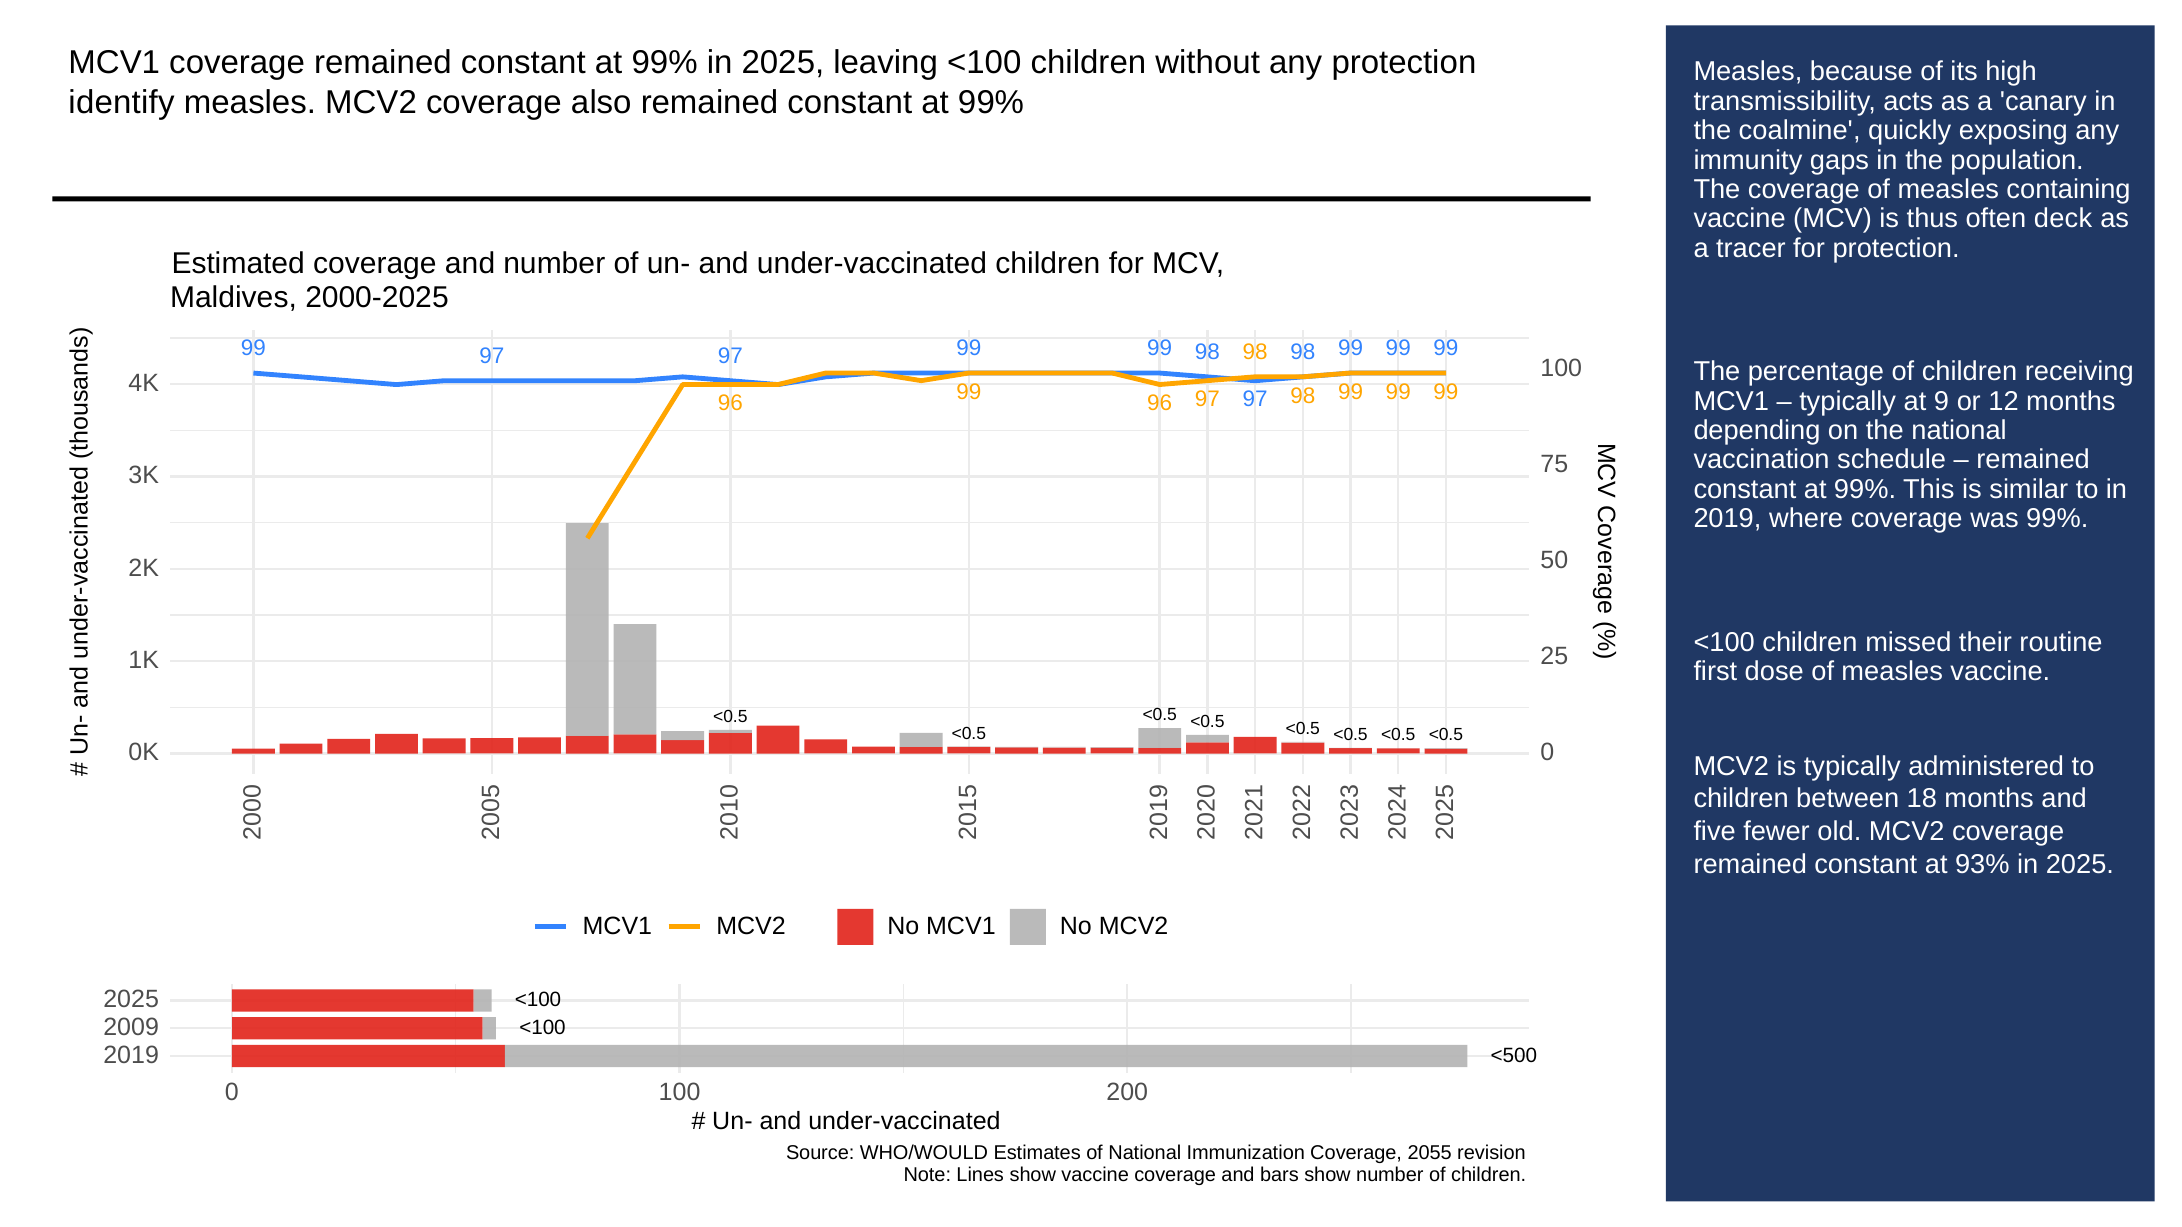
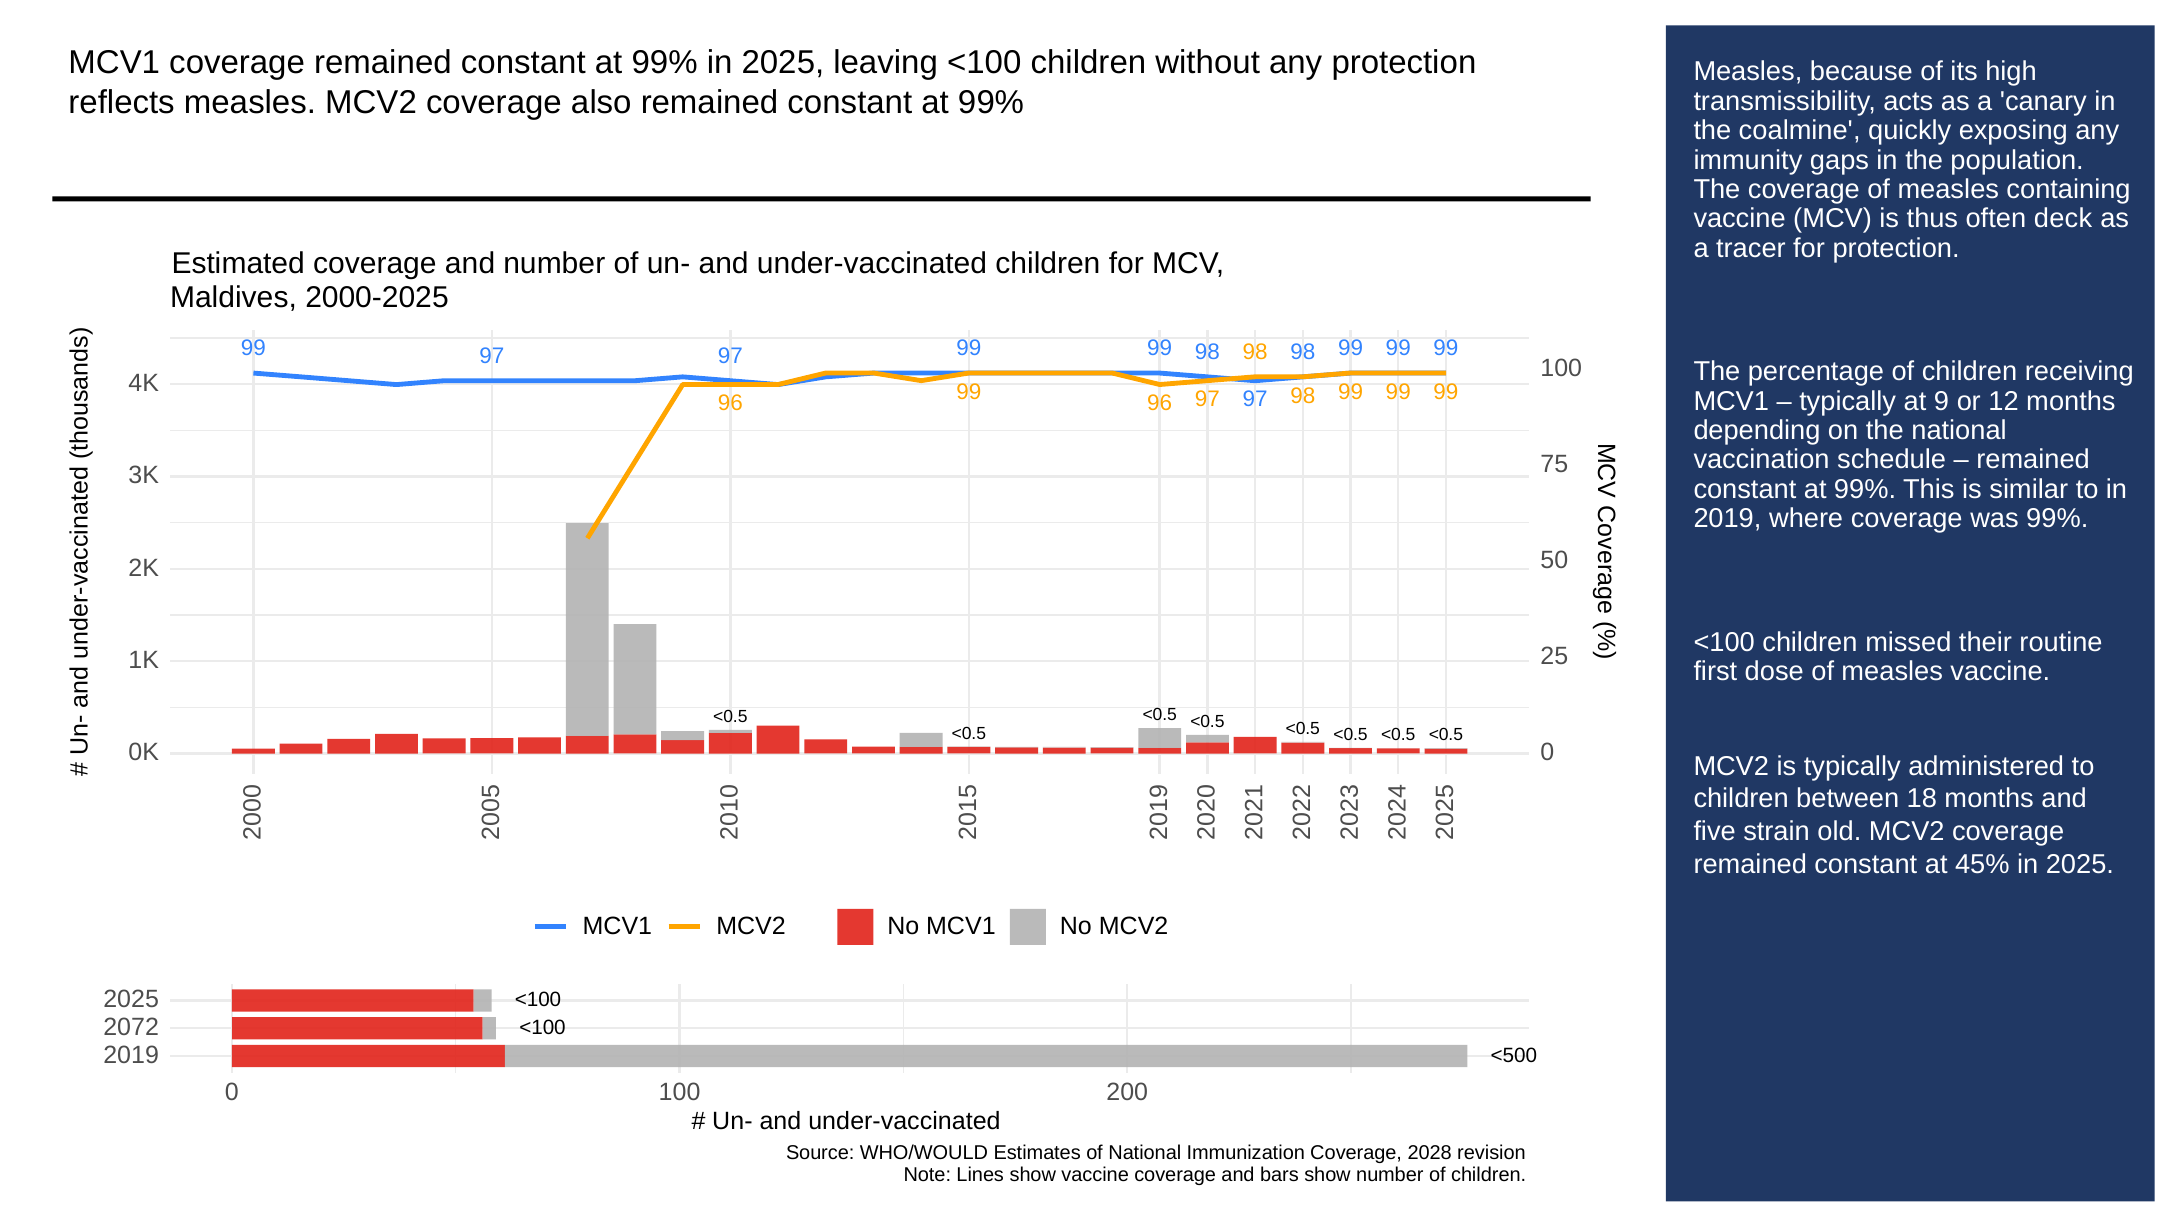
identify: identify -> reflects
fewer: fewer -> strain
93%: 93% -> 45%
2009: 2009 -> 2072
2055: 2055 -> 2028
